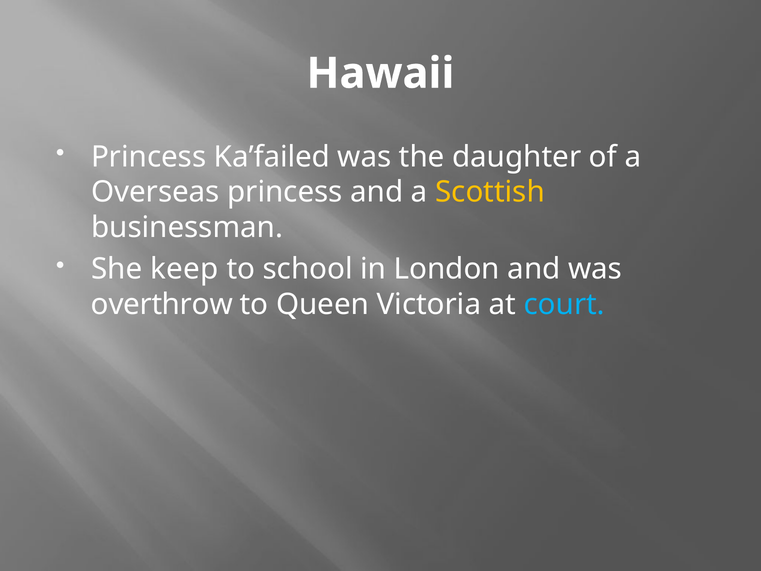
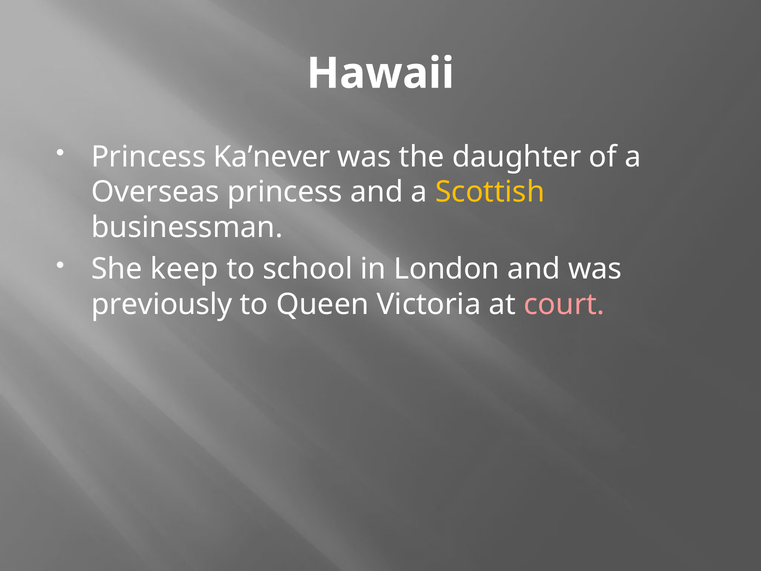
Ka’failed: Ka’failed -> Ka’never
overthrow: overthrow -> previously
court colour: light blue -> pink
